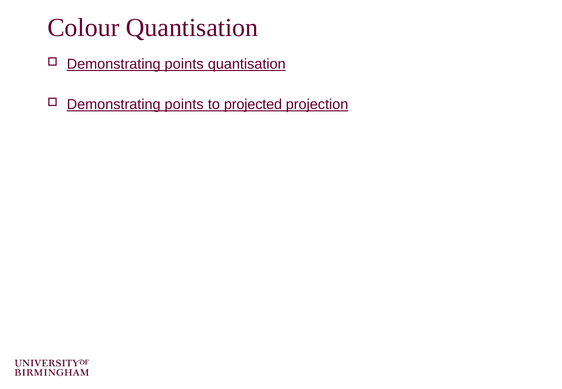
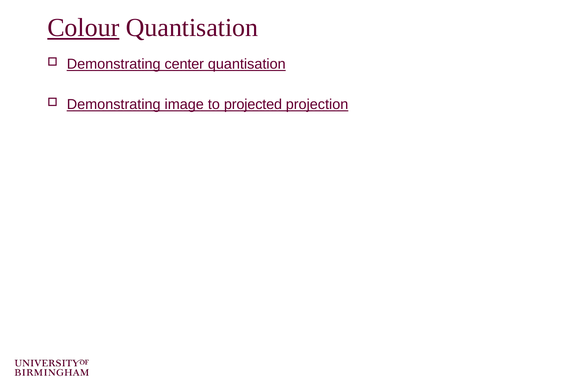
Colour underline: none -> present
points at (184, 64): points -> center
points at (184, 104): points -> image
